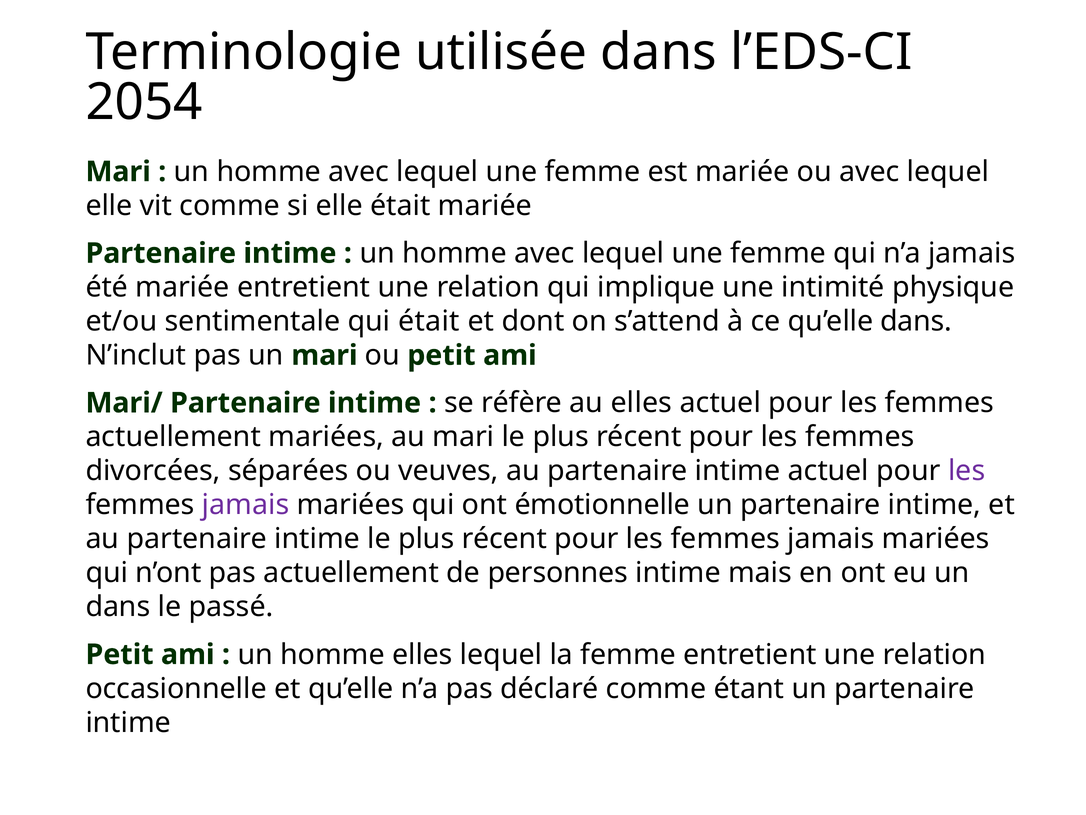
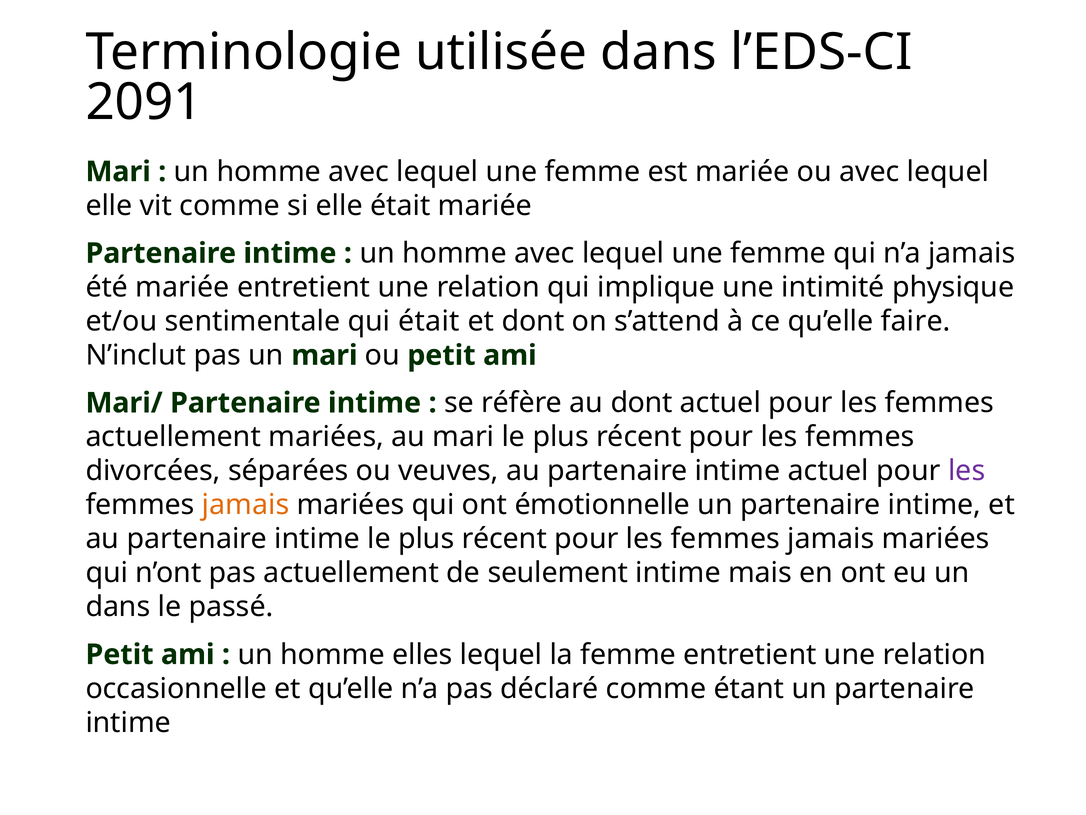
2054: 2054 -> 2091
qu’elle dans: dans -> faire
au elles: elles -> dont
jamais at (246, 505) colour: purple -> orange
personnes: personnes -> seulement
